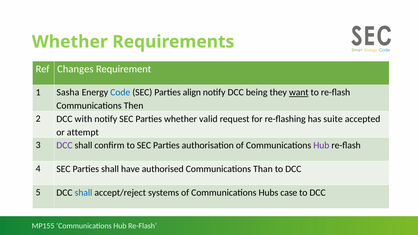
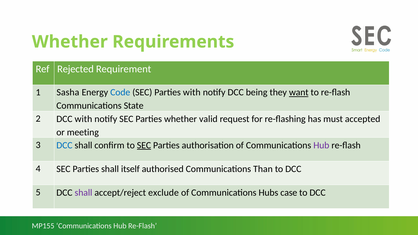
Changes: Changes -> Rejected
Parties align: align -> with
Then: Then -> State
suite: suite -> must
attempt: attempt -> meeting
DCC at (64, 145) colour: purple -> blue
SEC at (144, 145) underline: none -> present
have: have -> itself
shall at (83, 193) colour: blue -> purple
systems: systems -> exclude
